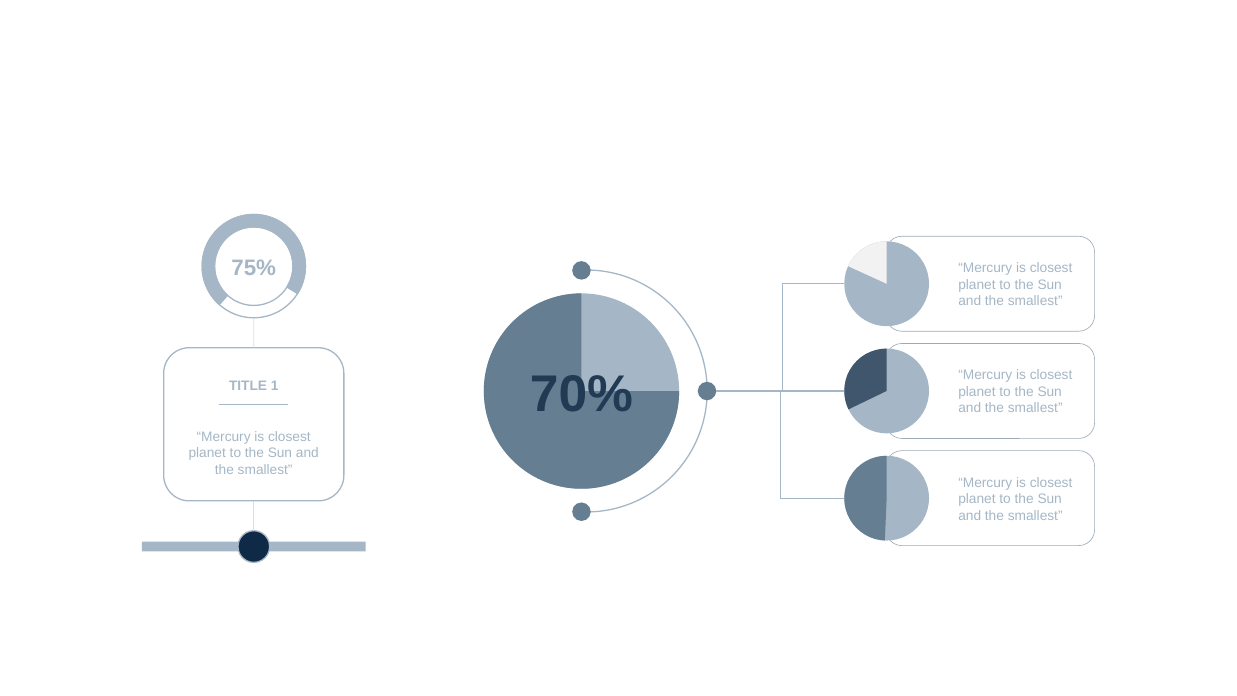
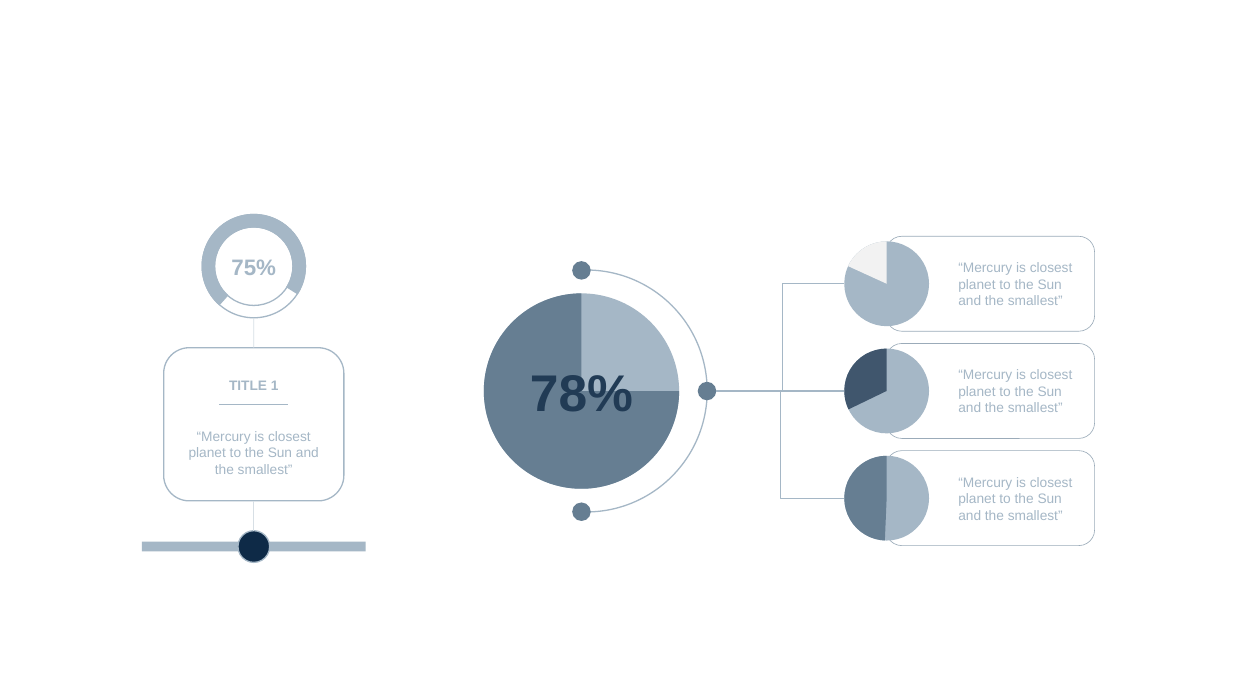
70%: 70% -> 78%
